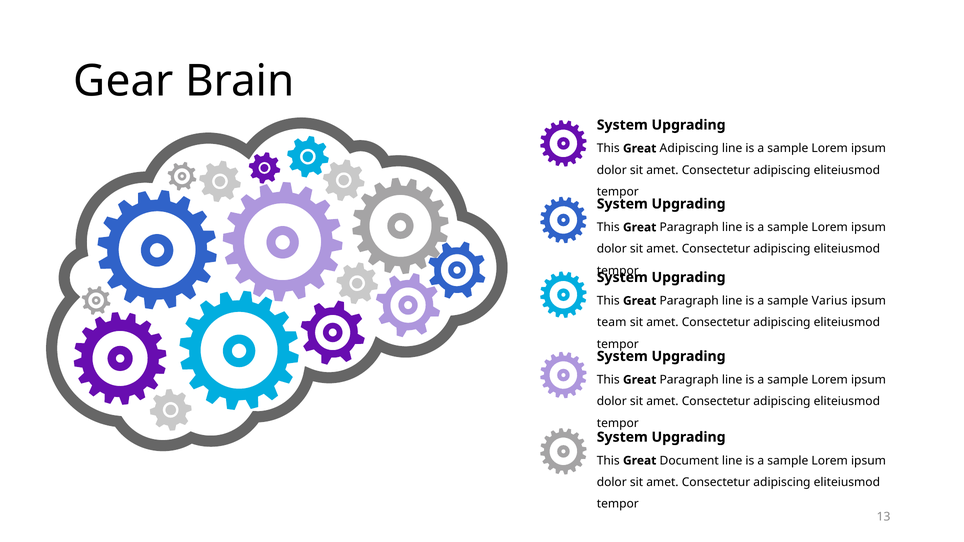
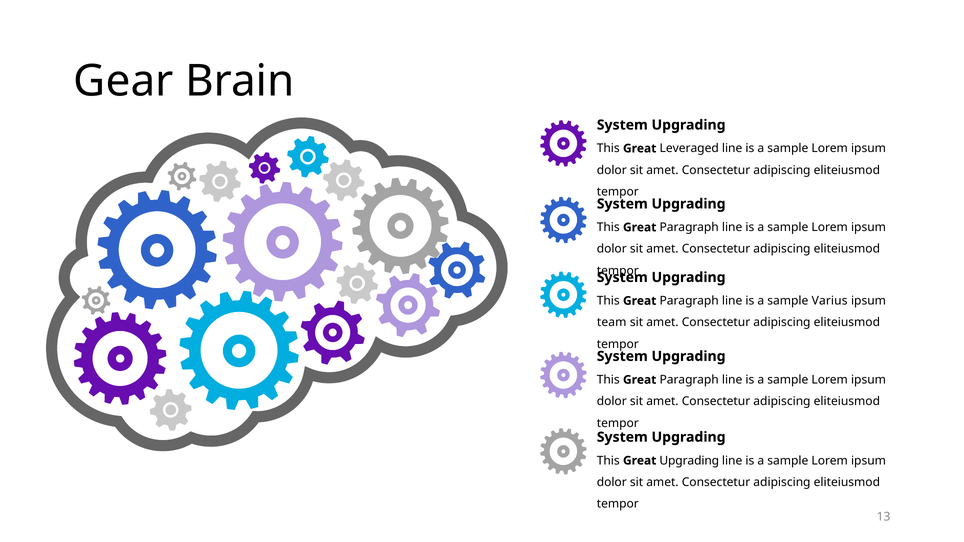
Great Adipiscing: Adipiscing -> Leveraged
Great Document: Document -> Upgrading
